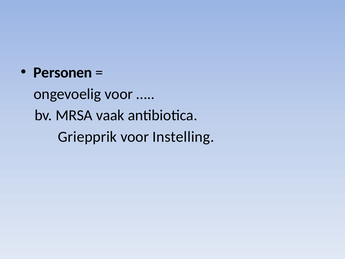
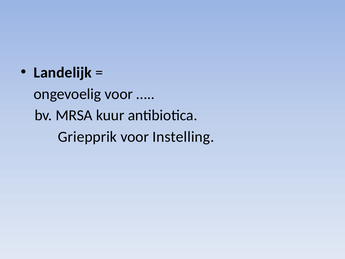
Personen: Personen -> Landelijk
vaak: vaak -> kuur
